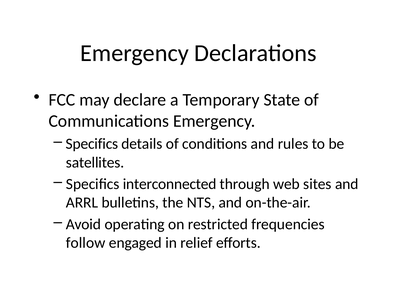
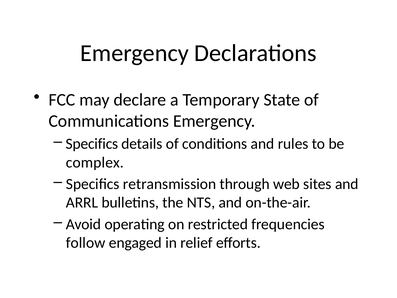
satellites: satellites -> complex
interconnected: interconnected -> retransmission
